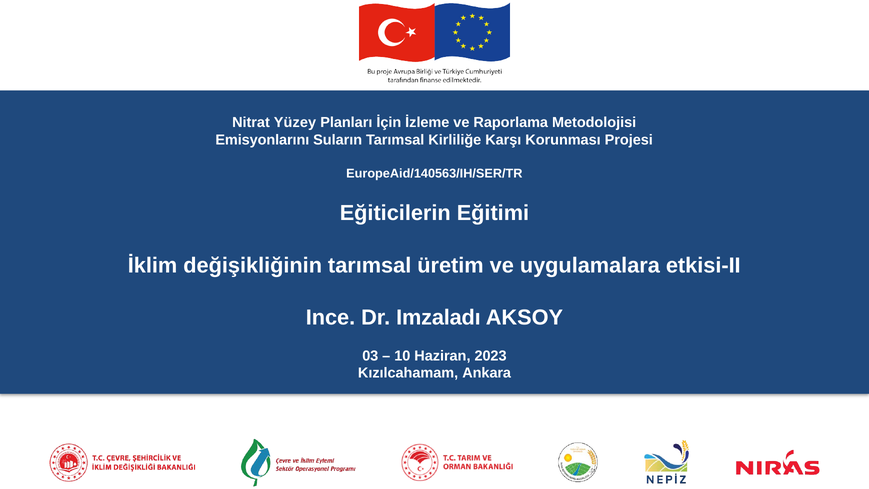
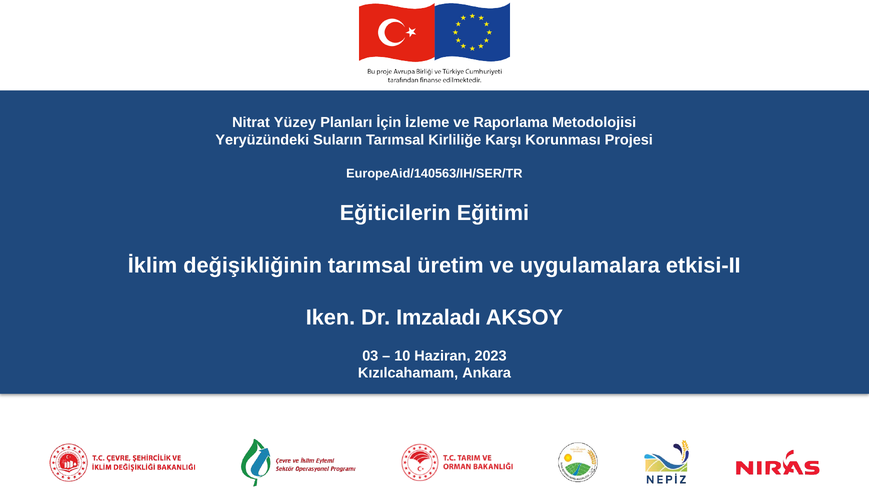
Emisyonlarını: Emisyonlarını -> Yeryüzündeki
Ince: Ince -> Iken
